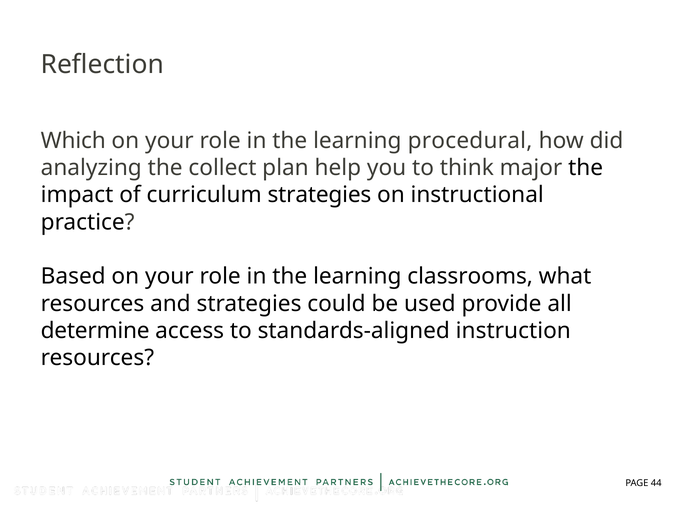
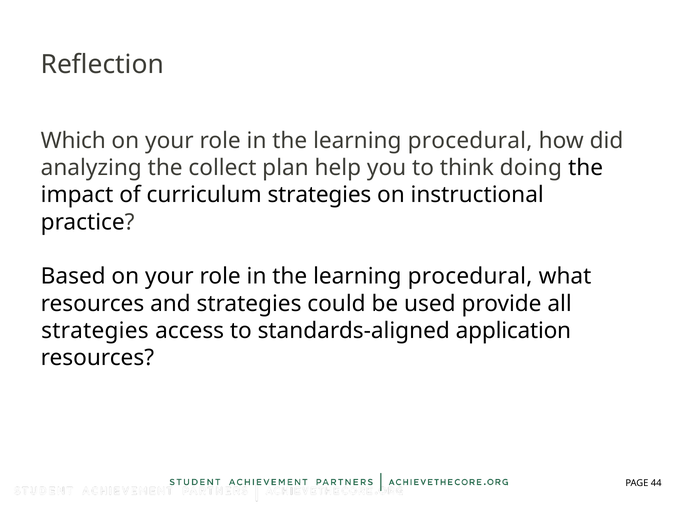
major: major -> doing
classrooms at (470, 277): classrooms -> procedural
determine at (95, 331): determine -> strategies
instruction: instruction -> application
